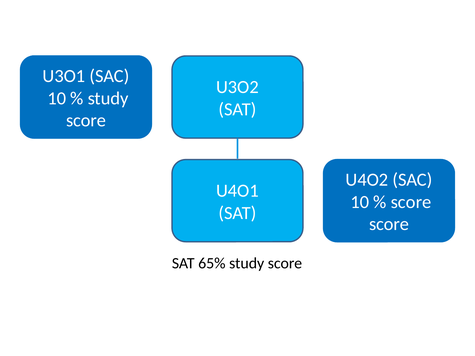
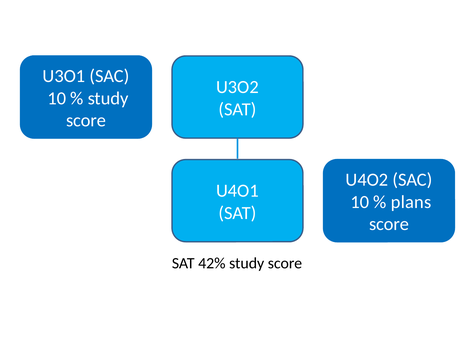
score at (411, 202): score -> plans
65%: 65% -> 42%
